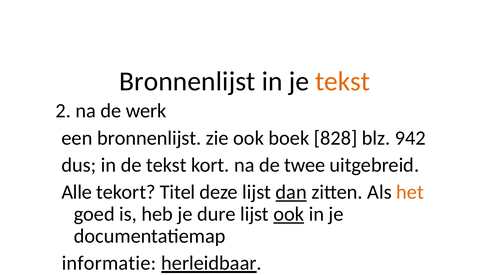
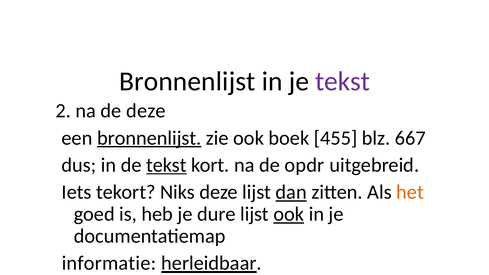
tekst at (343, 81) colour: orange -> purple
de werk: werk -> deze
bronnenlijst at (149, 138) underline: none -> present
828: 828 -> 455
942: 942 -> 667
tekst at (166, 165) underline: none -> present
twee: twee -> opdr
Alle: Alle -> Iets
Titel: Titel -> Niks
